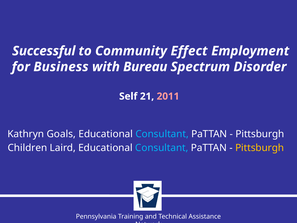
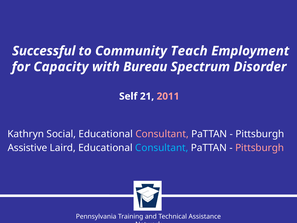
Effect: Effect -> Teach
Business: Business -> Capacity
Goals: Goals -> Social
Consultant at (162, 134) colour: light blue -> pink
Children: Children -> Assistive
Pittsburgh at (260, 148) colour: yellow -> pink
